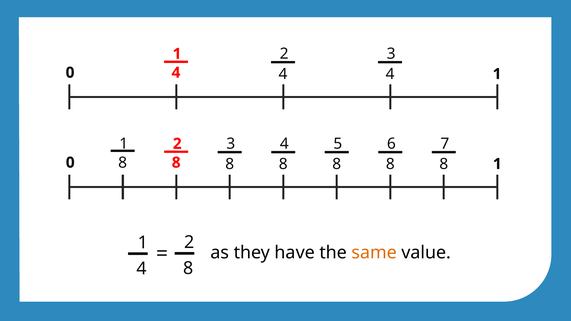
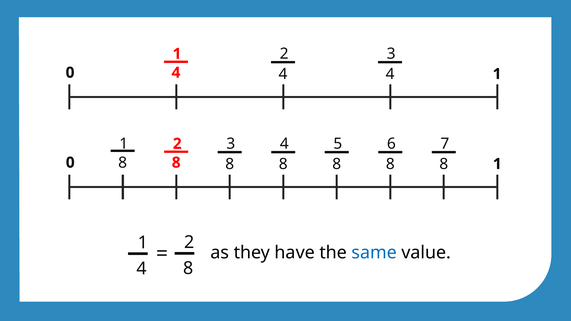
same colour: orange -> blue
